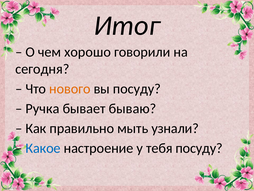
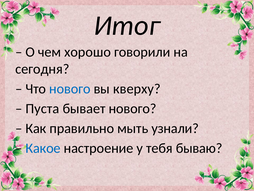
нового at (70, 89) colour: orange -> blue
вы посуду: посуду -> кверху
Ручка: Ручка -> Пуста
бывает бываю: бываю -> нового
тебя посуду: посуду -> бываю
